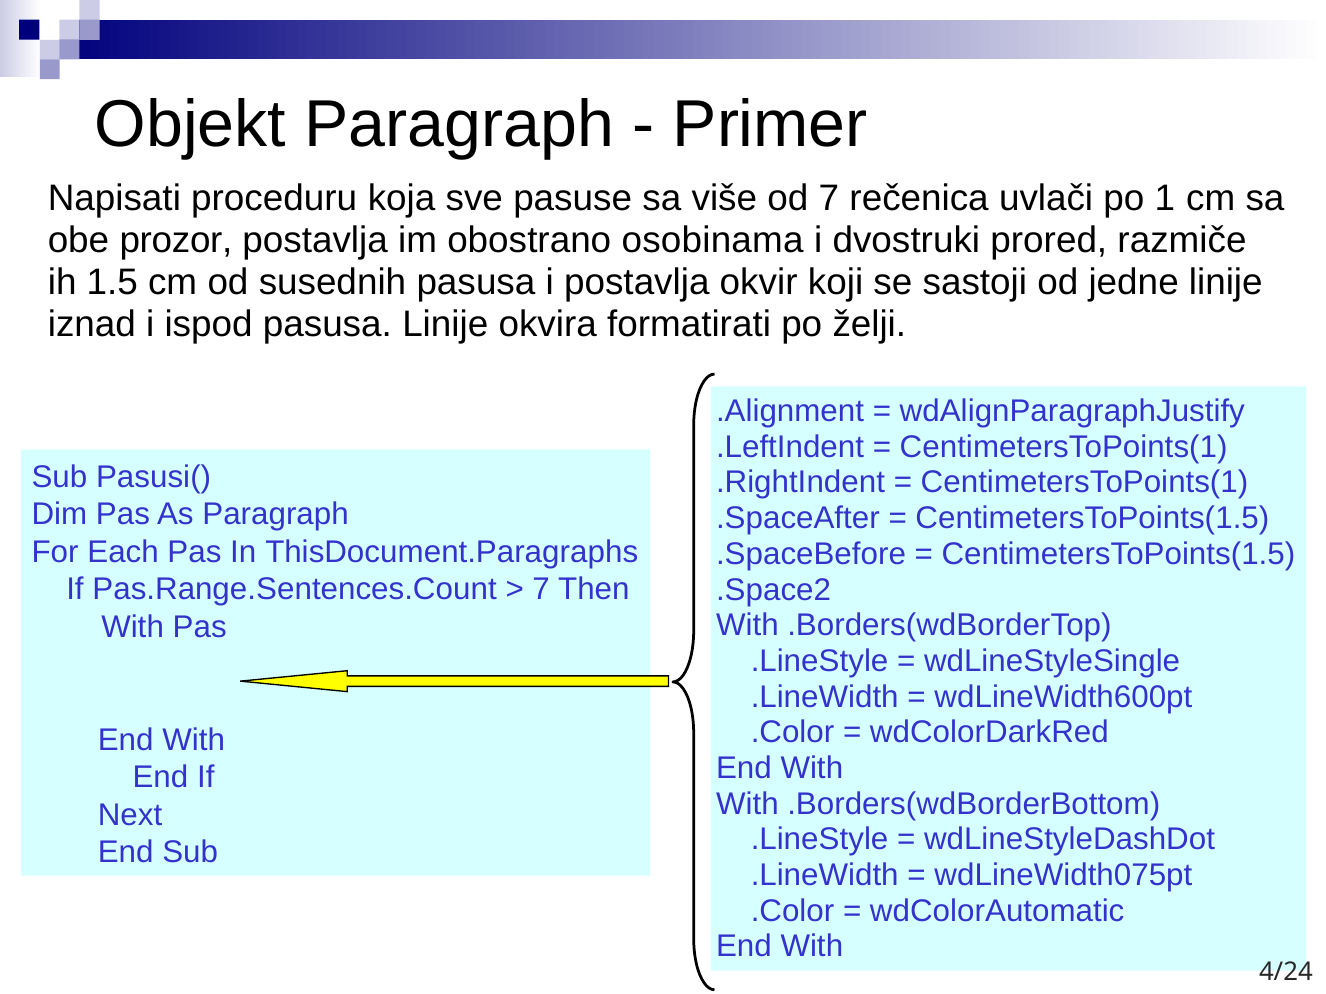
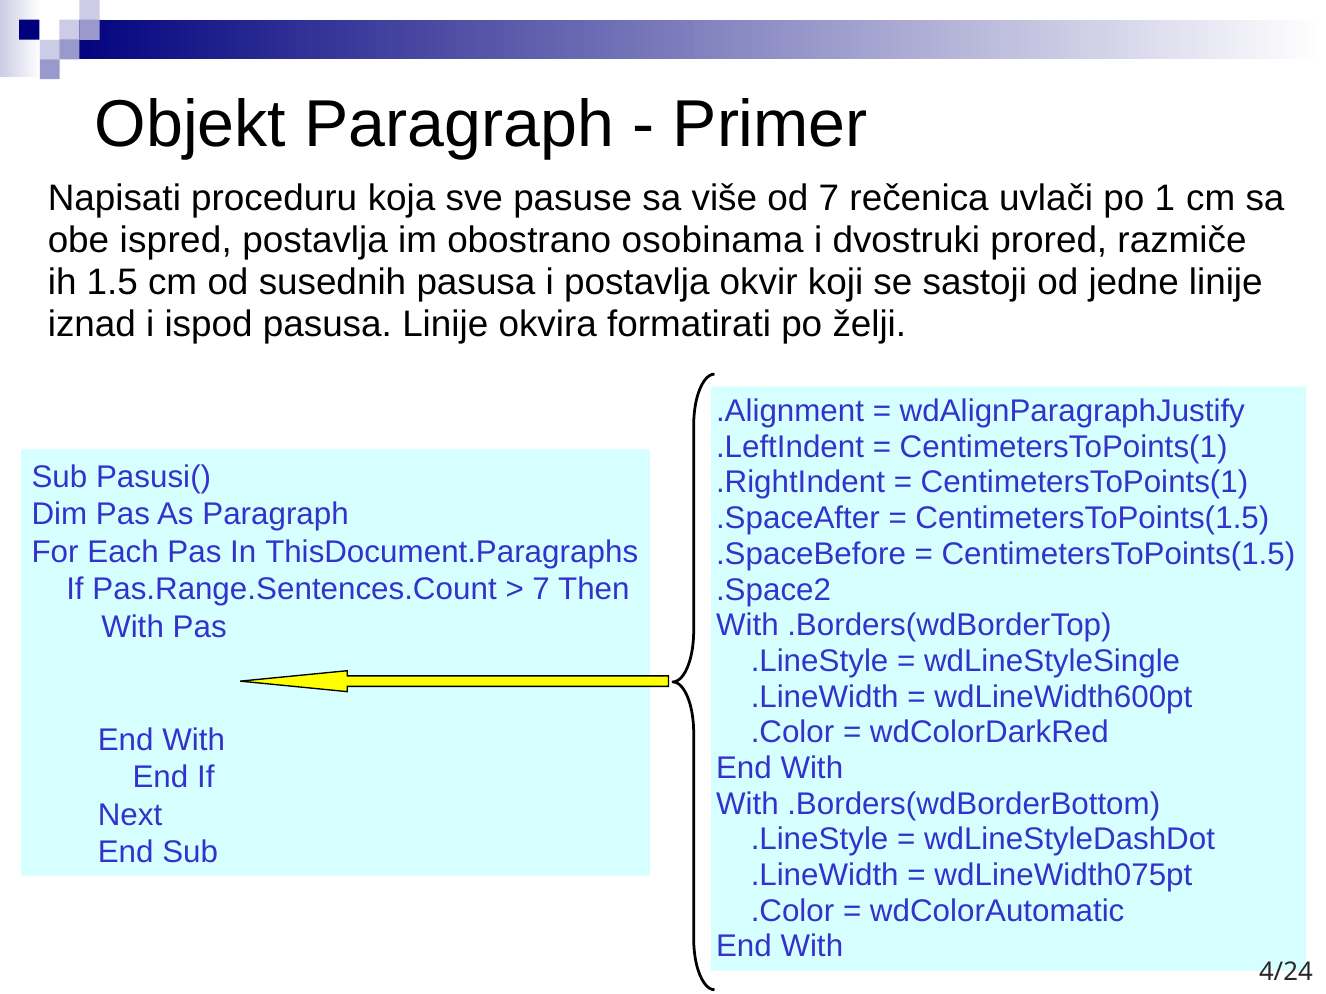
prozor: prozor -> ispred
